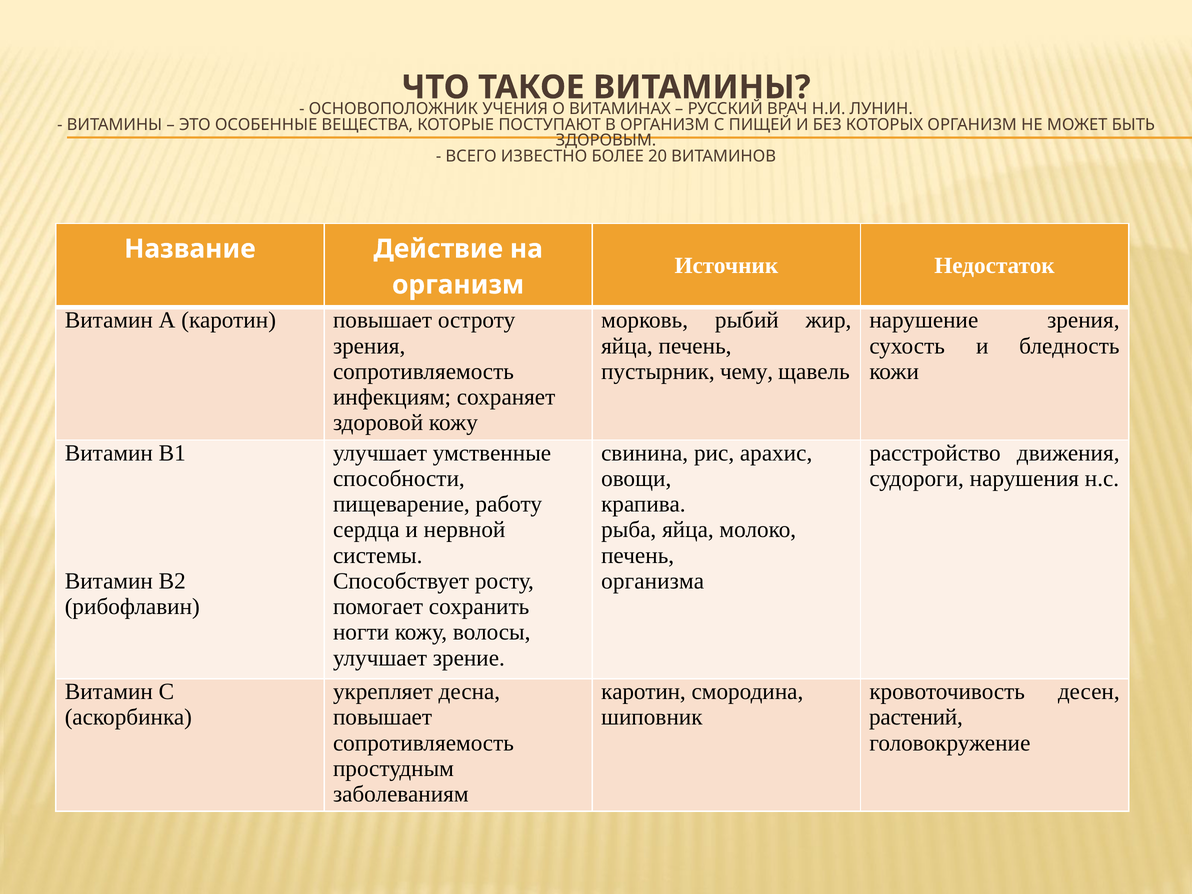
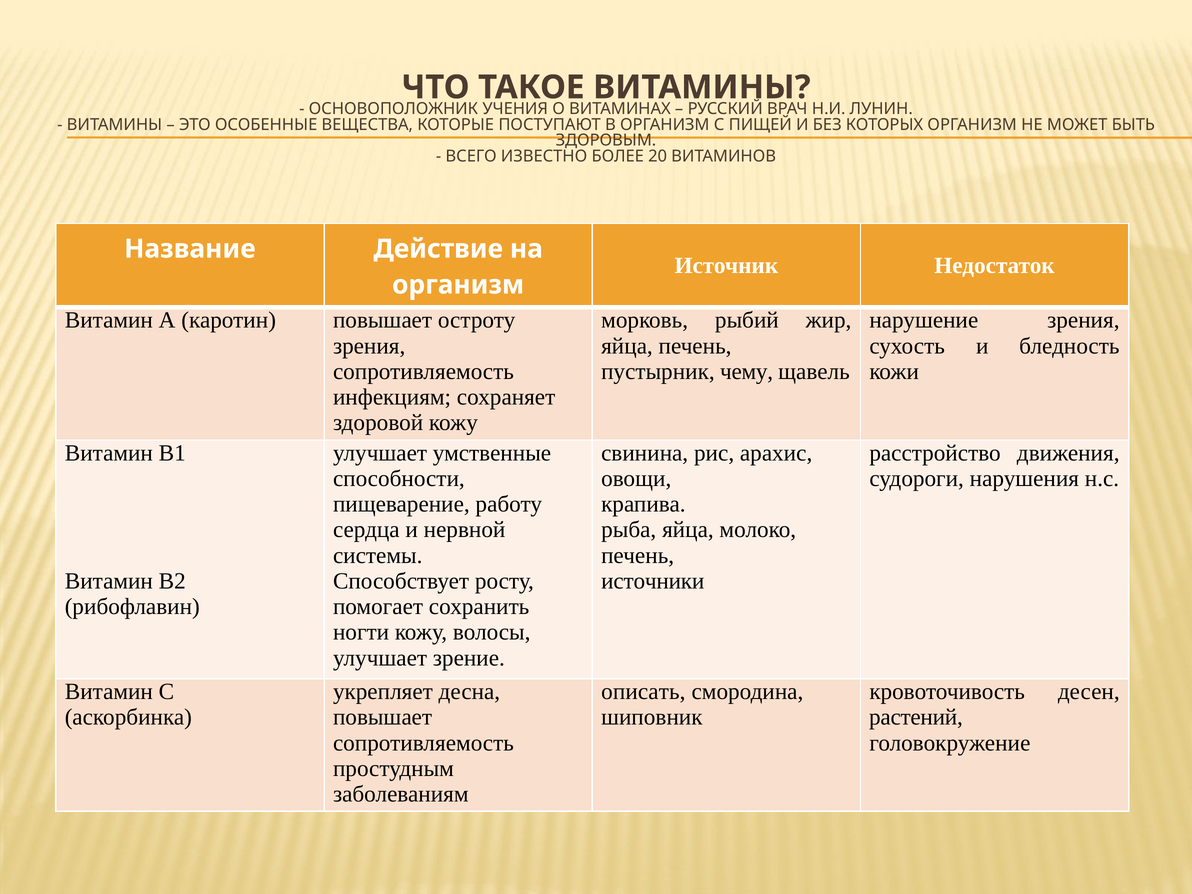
организма: организма -> источники
каротин at (643, 692): каротин -> описать
